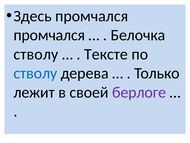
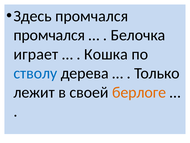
стволу at (36, 54): стволу -> играет
Тексте: Тексте -> Кошка
берлоге colour: purple -> orange
